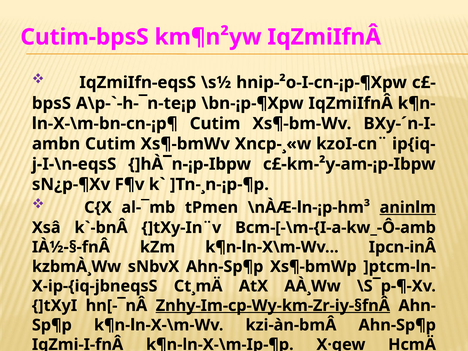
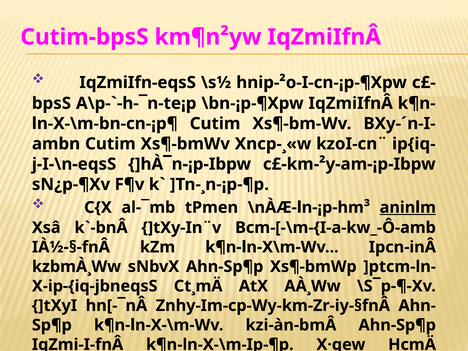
Znhy-Im-cp-Wy-km-Zr-iy-§fnÂ underline: present -> none
